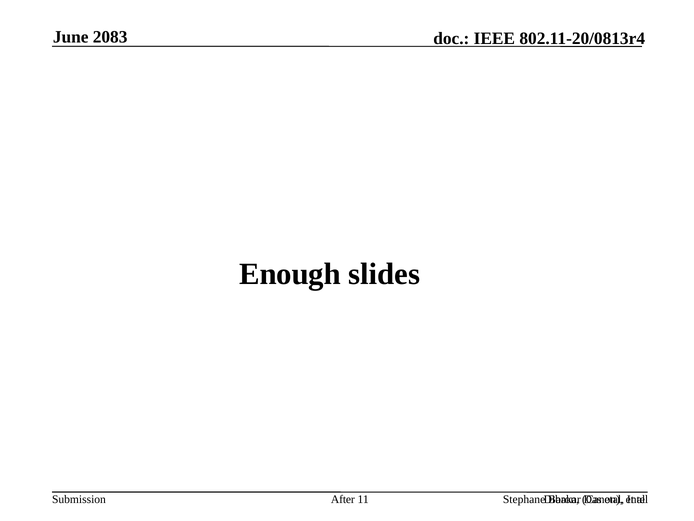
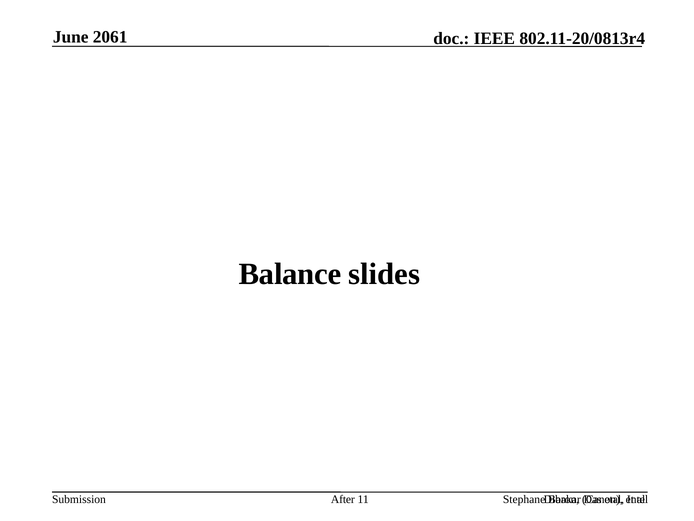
2083: 2083 -> 2061
Enough: Enough -> Balance
